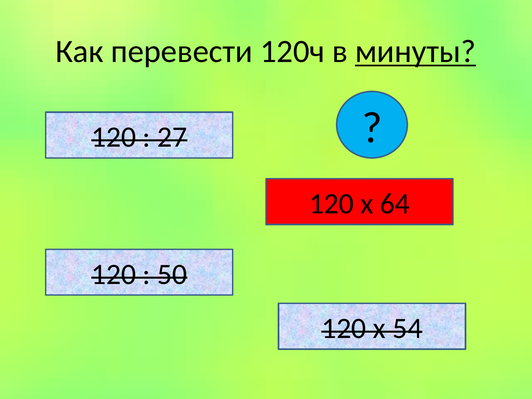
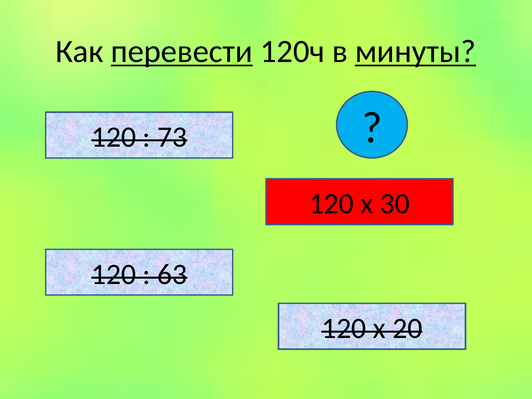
перевести underline: none -> present
27: 27 -> 73
64: 64 -> 30
50: 50 -> 63
54: 54 -> 20
